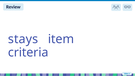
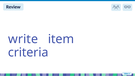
stays: stays -> write
